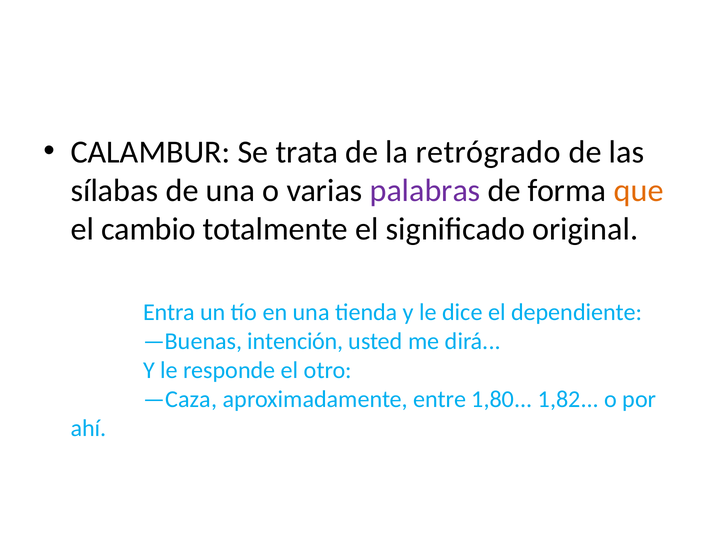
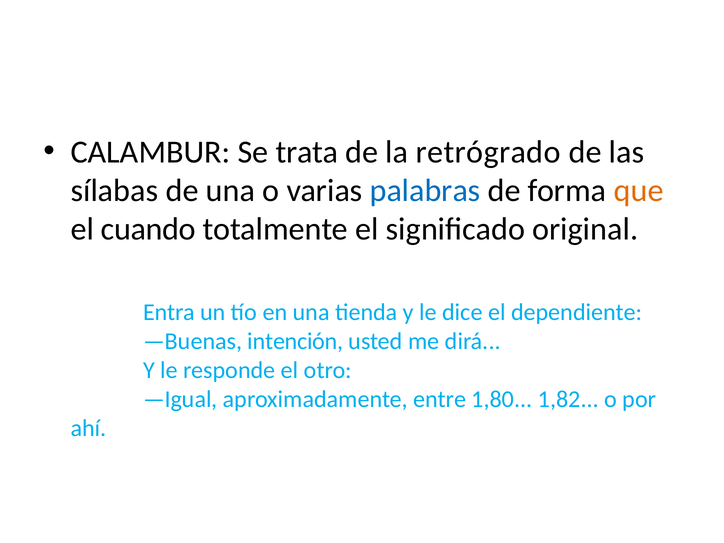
palabras colour: purple -> blue
cambio: cambio -> cuando
—Caza: —Caza -> —Igual
